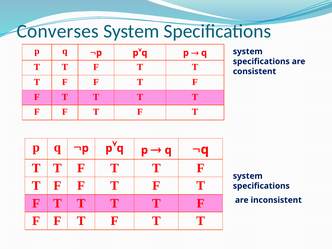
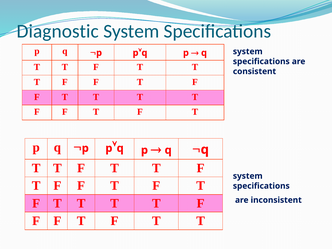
Converses: Converses -> Diagnostic
